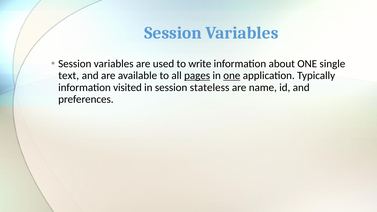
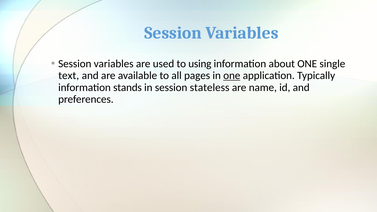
write: write -> using
pages underline: present -> none
visited: visited -> stands
